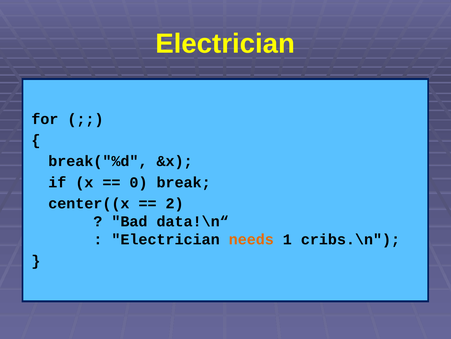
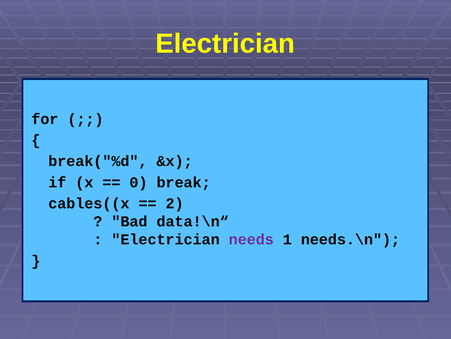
center((x: center((x -> cables((x
needs colour: orange -> purple
cribs.\n: cribs.\n -> needs.\n
